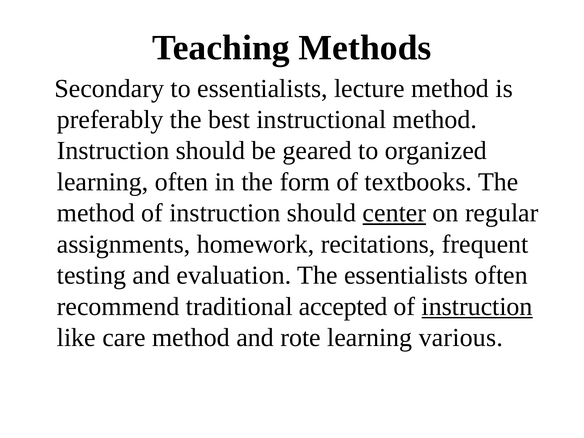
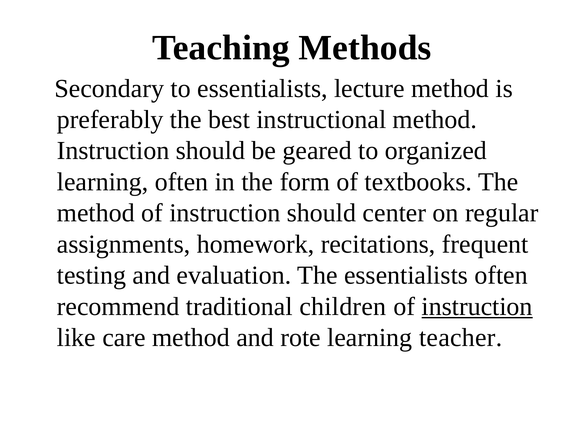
center underline: present -> none
accepted: accepted -> children
various: various -> teacher
